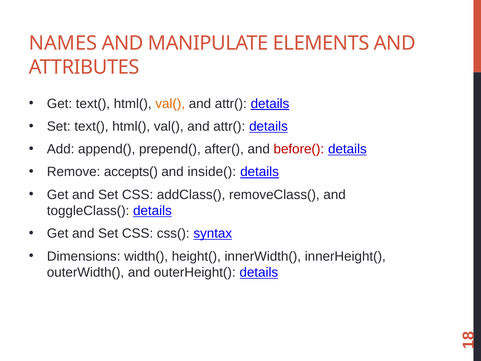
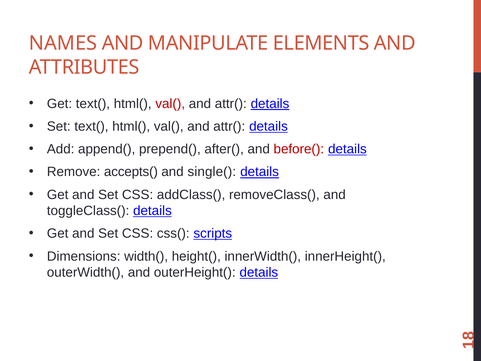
val( at (170, 104) colour: orange -> red
inside(: inside( -> single(
syntax: syntax -> scripts
